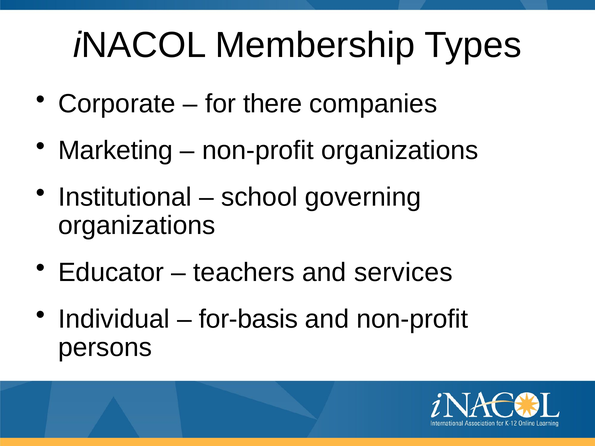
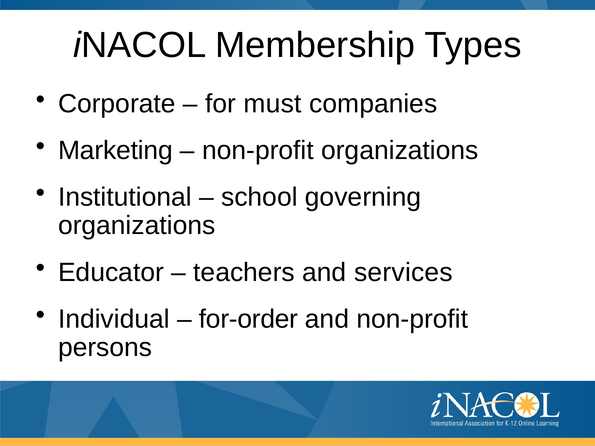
there: there -> must
for-basis: for-basis -> for-order
